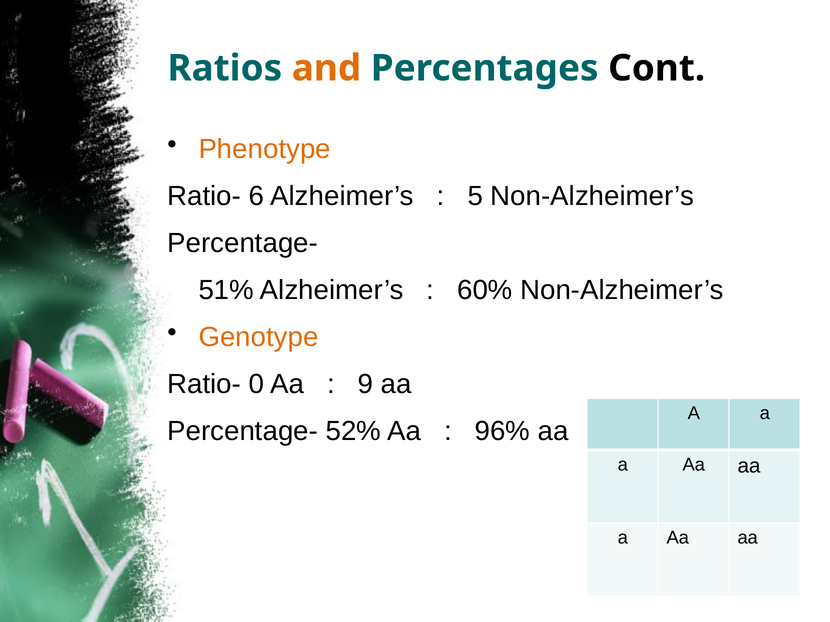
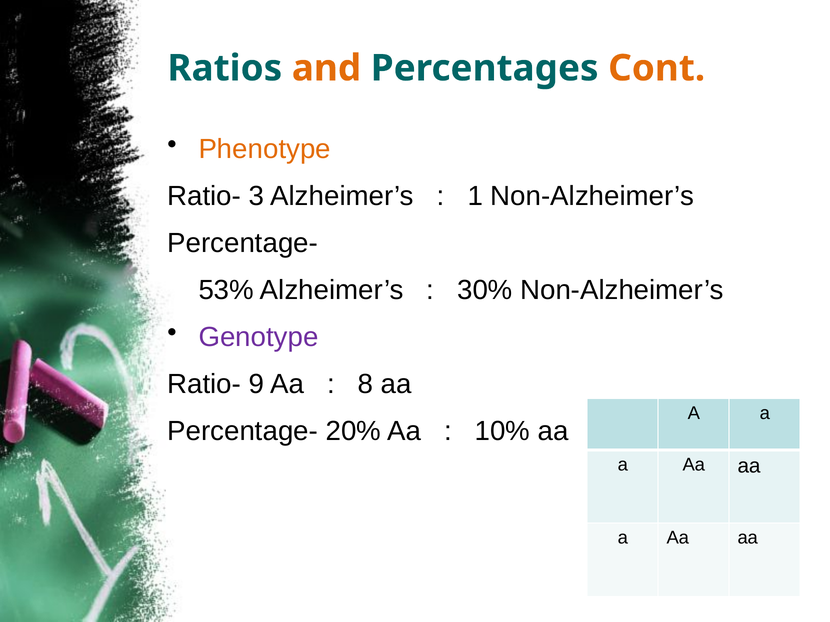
Cont colour: black -> orange
6: 6 -> 3
5: 5 -> 1
51%: 51% -> 53%
60%: 60% -> 30%
Genotype colour: orange -> purple
0: 0 -> 9
9: 9 -> 8
52%: 52% -> 20%
96%: 96% -> 10%
